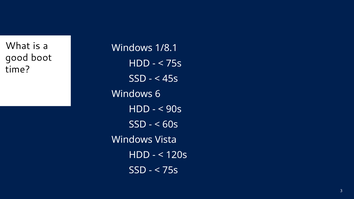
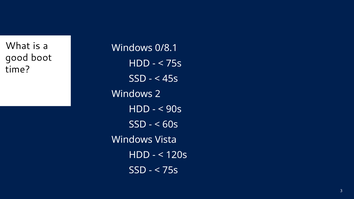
1/8.1: 1/8.1 -> 0/8.1
6: 6 -> 2
